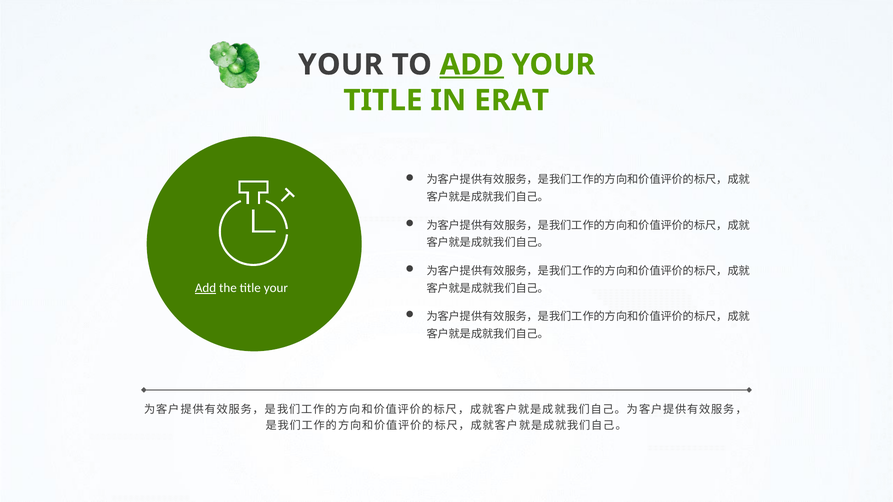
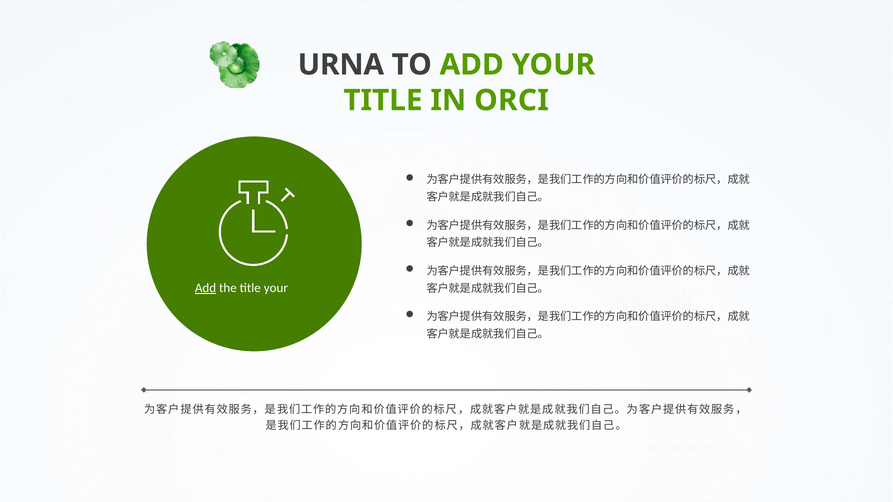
YOUR at (341, 65): YOUR -> URNA
ADD at (472, 65) underline: present -> none
ERAT: ERAT -> ORCI
